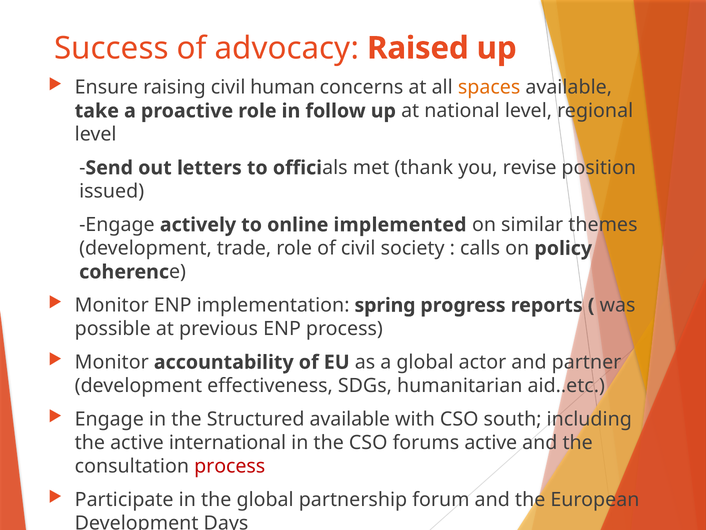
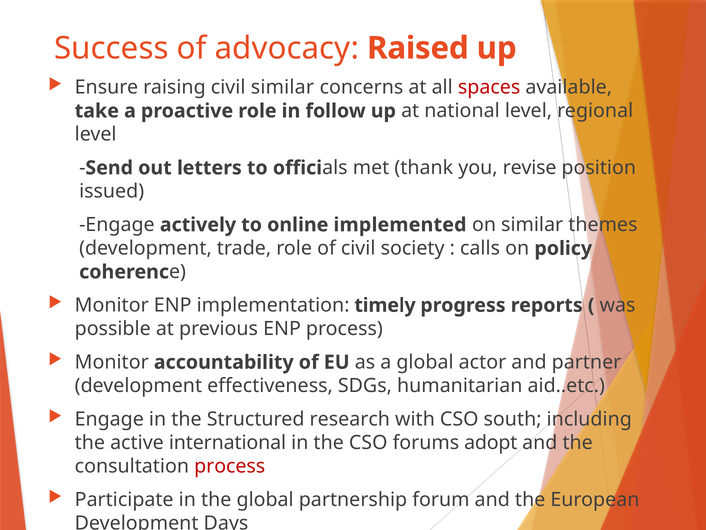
civil human: human -> similar
spaces colour: orange -> red
spring: spring -> timely
Structured available: available -> research
forums active: active -> adopt
